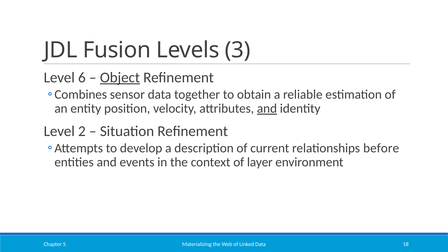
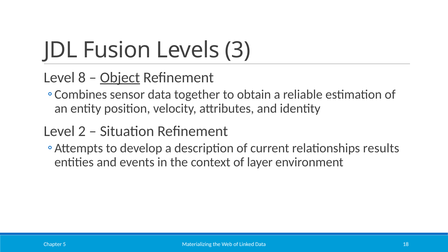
6: 6 -> 8
and at (267, 109) underline: present -> none
before: before -> results
